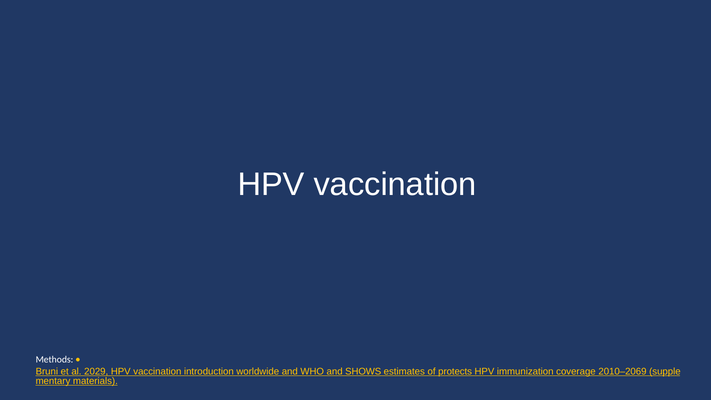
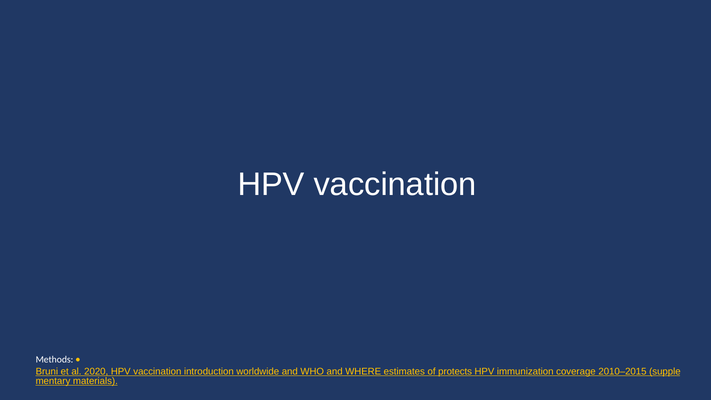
2029: 2029 -> 2020
SHOWS: SHOWS -> WHERE
2010–2069: 2010–2069 -> 2010–2015
